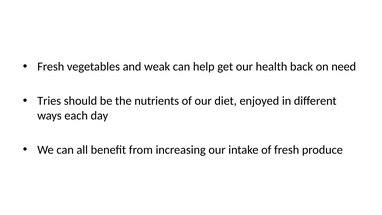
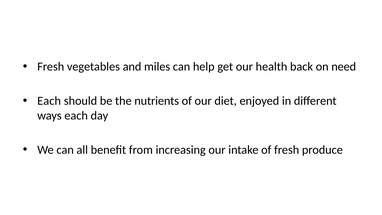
weak: weak -> miles
Tries at (49, 101): Tries -> Each
